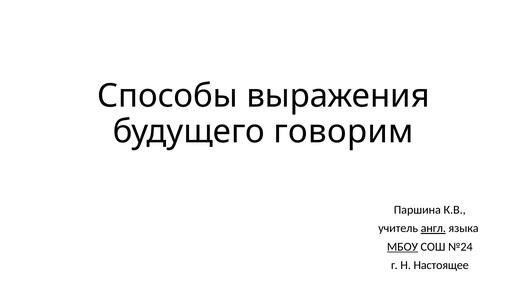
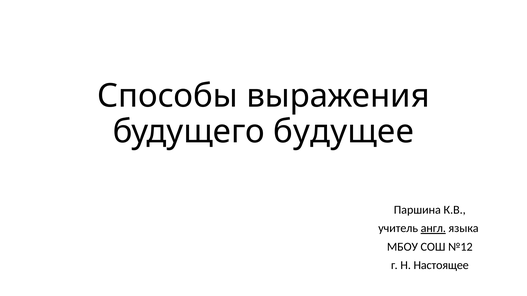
говорим: говорим -> будущее
МБОУ underline: present -> none
№24: №24 -> №12
